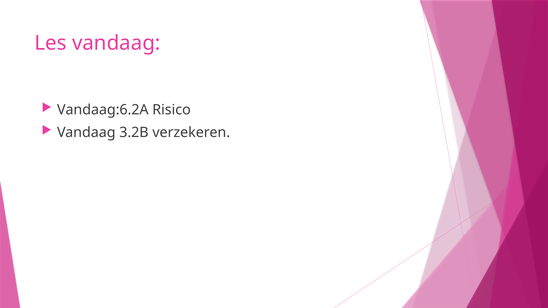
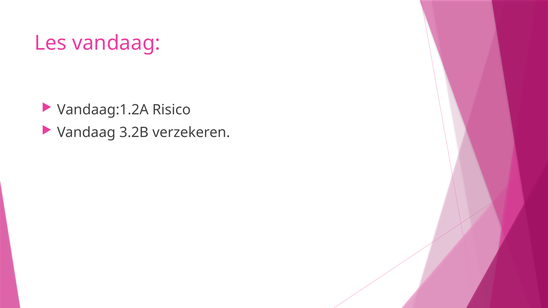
Vandaag:6.2A: Vandaag:6.2A -> Vandaag:1.2A
